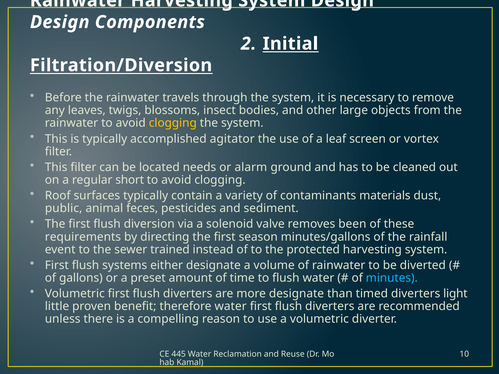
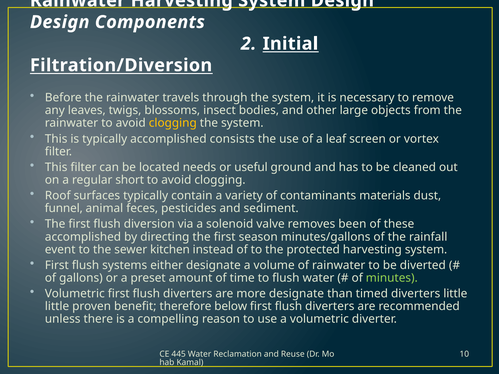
agitator: agitator -> consists
alarm: alarm -> useful
public: public -> funnel
requirements at (83, 237): requirements -> accomplished
trained: trained -> kitchen
minutes colour: light blue -> light green
diverters light: light -> little
therefore water: water -> below
